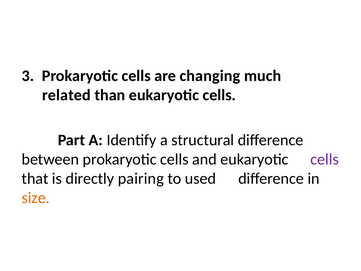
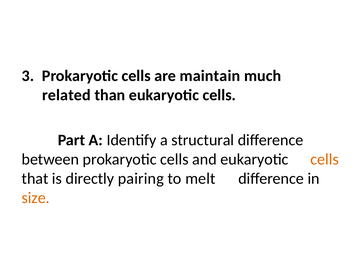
changing: changing -> maintain
cells at (325, 159) colour: purple -> orange
used: used -> melt
